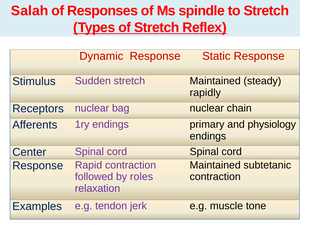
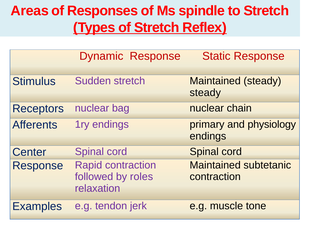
Salah: Salah -> Areas
rapidly at (205, 92): rapidly -> steady
